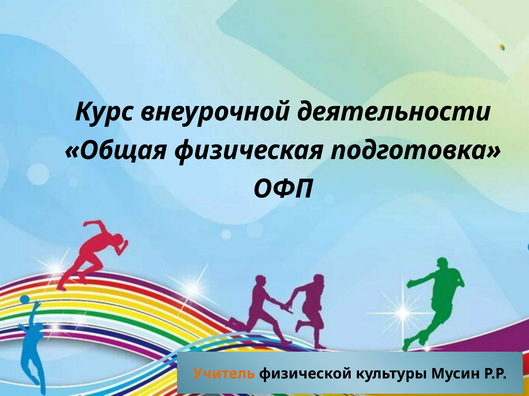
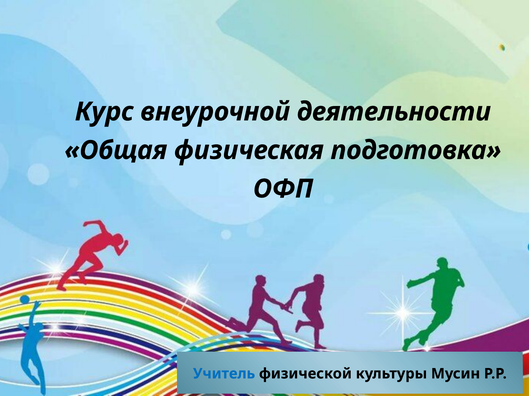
Учитель colour: orange -> blue
